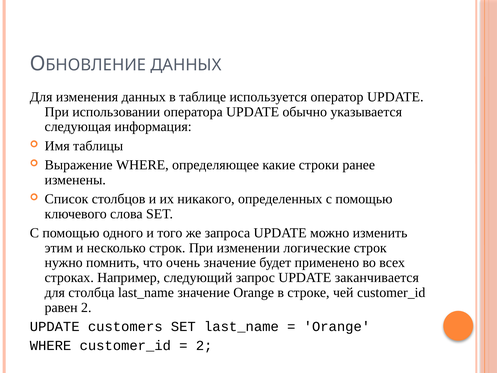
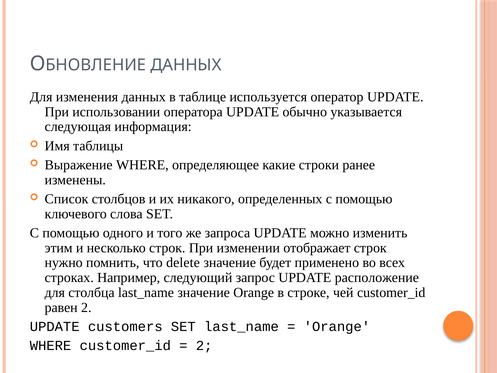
логические: логические -> отображает
очень: очень -> delete
заканчивается: заканчивается -> расположение
